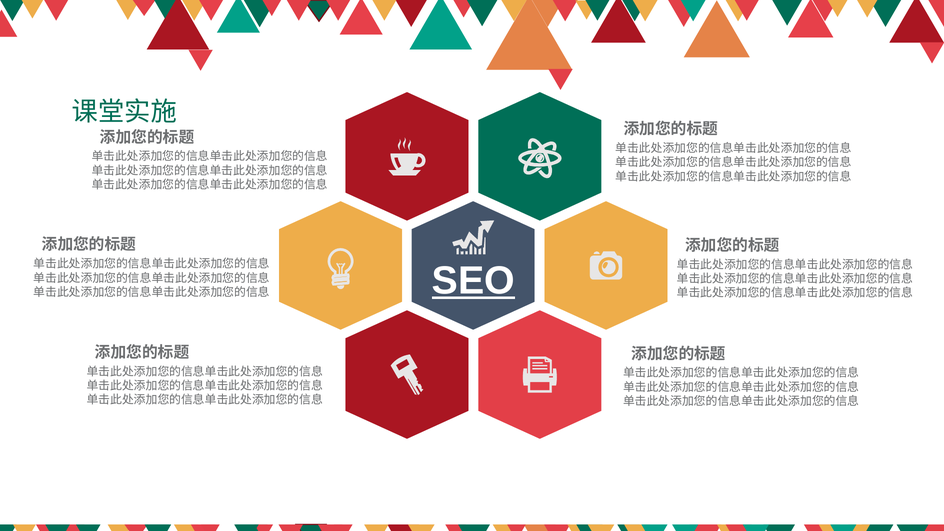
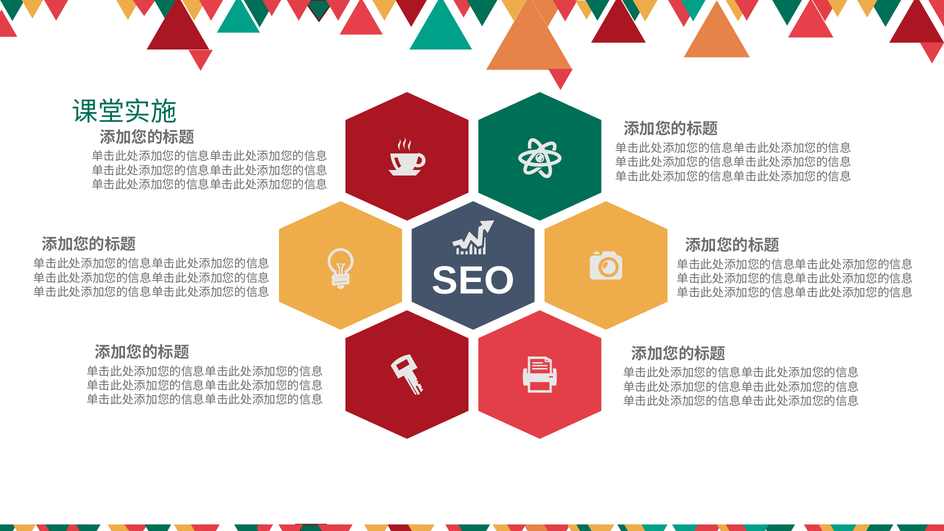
SEO underline: present -> none
